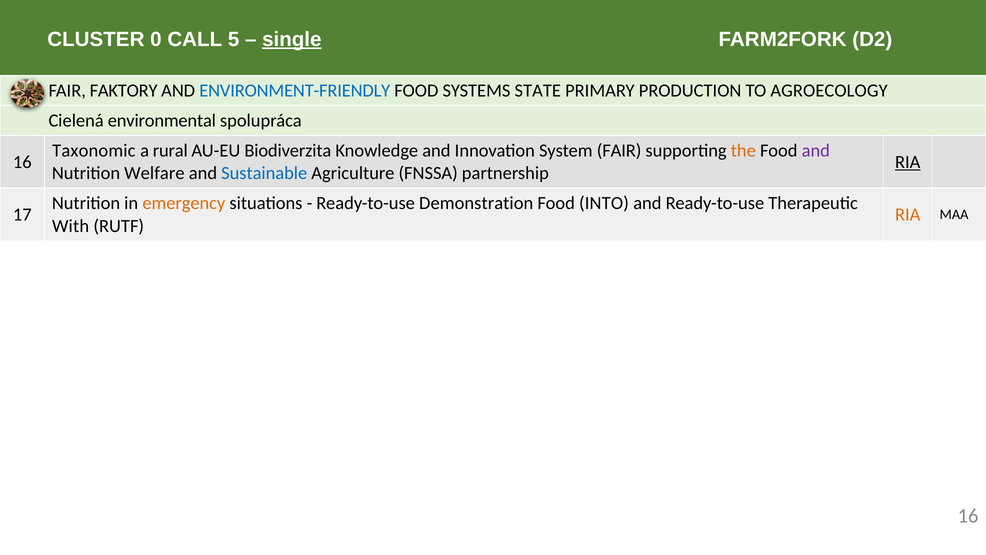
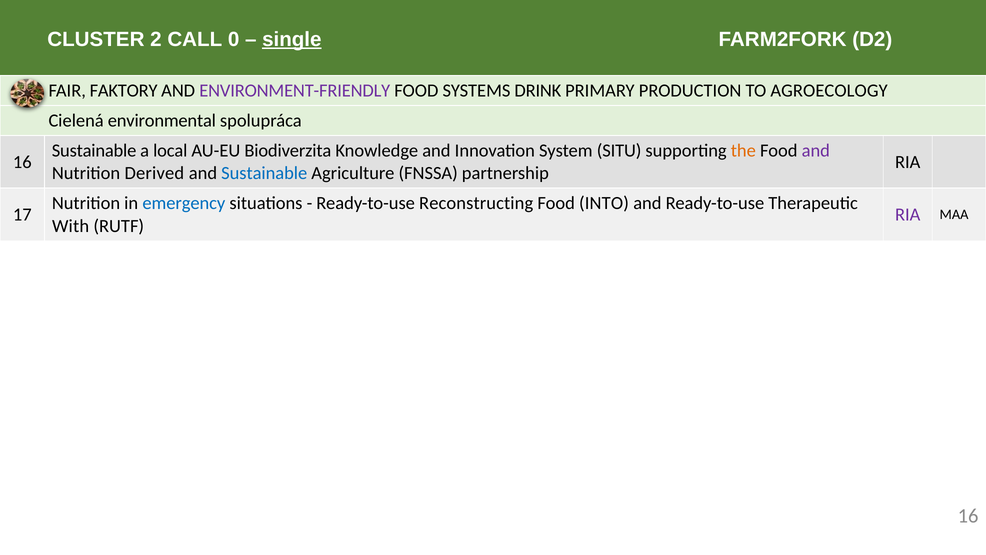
0: 0 -> 2
5: 5 -> 0
ENVIRONMENT-FRIENDLY colour: blue -> purple
STATE: STATE -> DRINK
Taxonomic at (94, 151): Taxonomic -> Sustainable
rural: rural -> local
System FAIR: FAIR -> SITU
RIA at (908, 162) underline: present -> none
Welfare: Welfare -> Derived
emergency colour: orange -> blue
Demonstration: Demonstration -> Reconstructing
RIA at (908, 214) colour: orange -> purple
